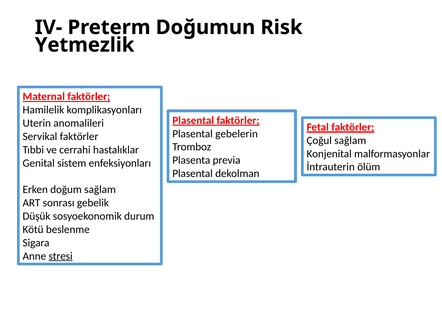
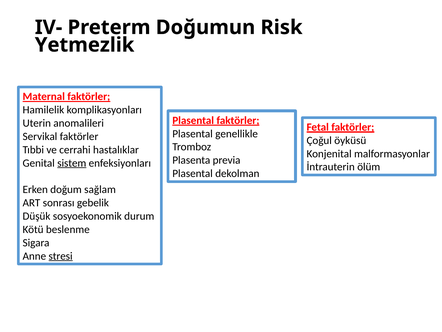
gebelerin: gebelerin -> genellikle
Çoğul sağlam: sağlam -> öyküsü
sistem underline: none -> present
